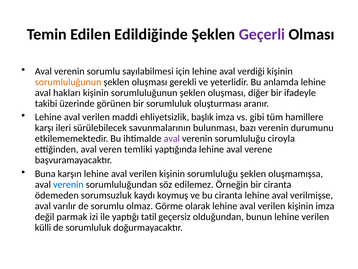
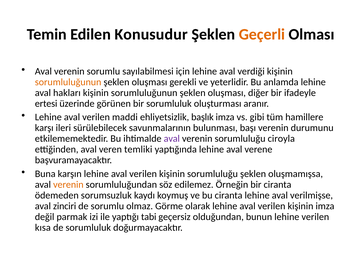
Edildiğinde: Edildiğinde -> Konusudur
Geçerli colour: purple -> orange
takibi: takibi -> ertesi
bazı: bazı -> başı
verenin at (68, 184) colour: blue -> orange
varılır: varılır -> zinciri
tatil: tatil -> tabi
külli: külli -> kısa
